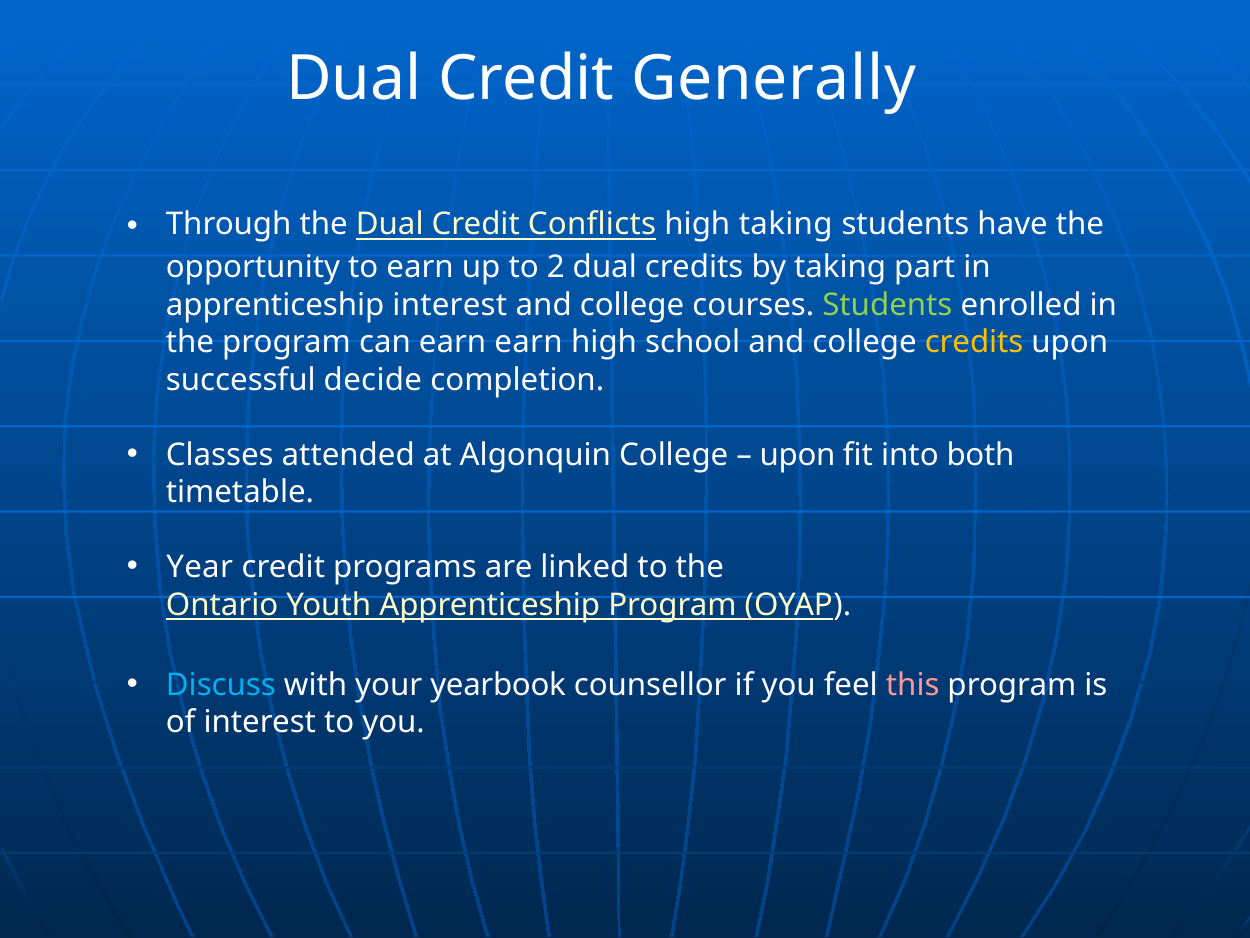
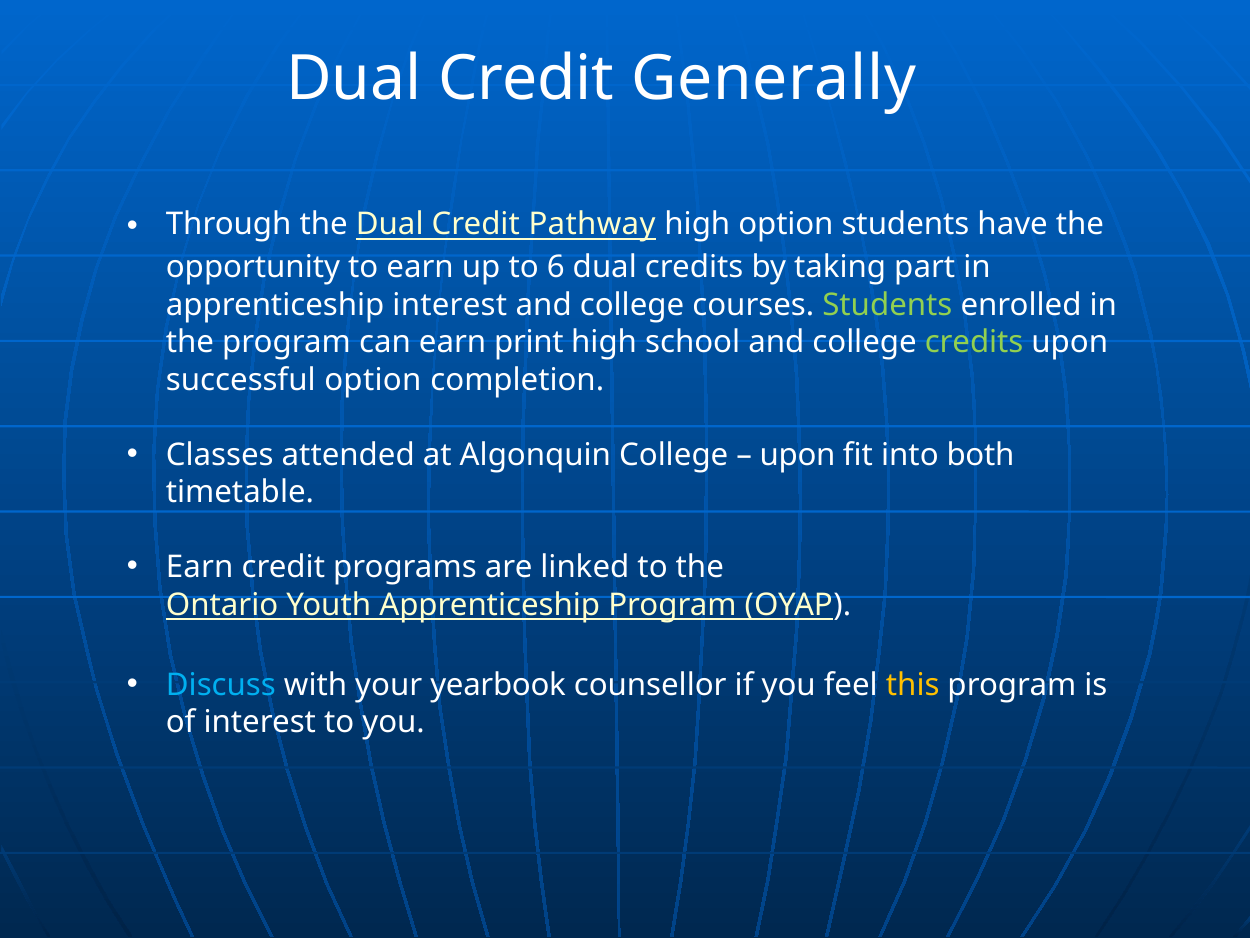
Conflicts: Conflicts -> Pathway
high taking: taking -> option
2: 2 -> 6
earn earn: earn -> print
credits at (974, 342) colour: yellow -> light green
successful decide: decide -> option
Year at (200, 567): Year -> Earn
this colour: pink -> yellow
